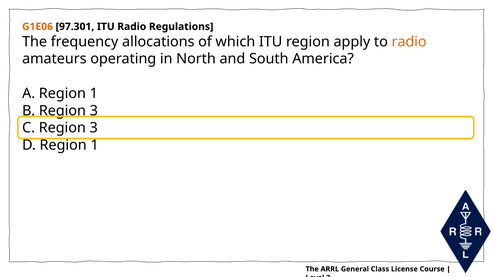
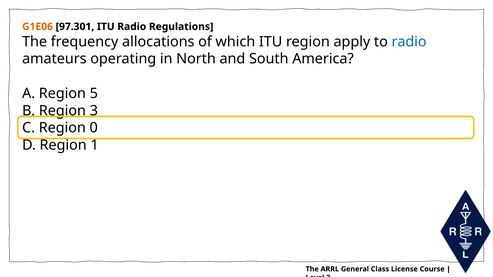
radio at (409, 42) colour: orange -> blue
A Region 1: 1 -> 5
C Region 3: 3 -> 0
